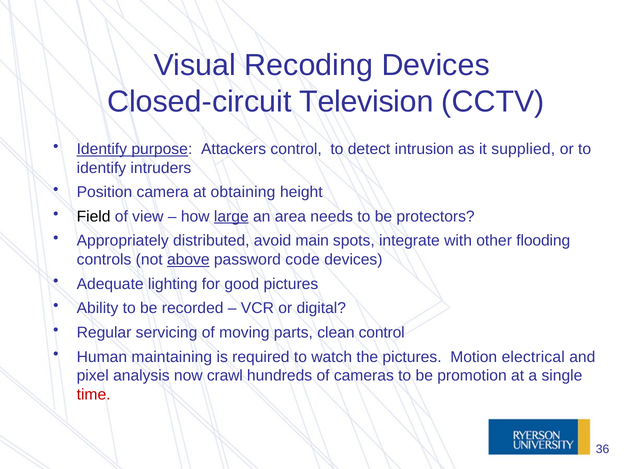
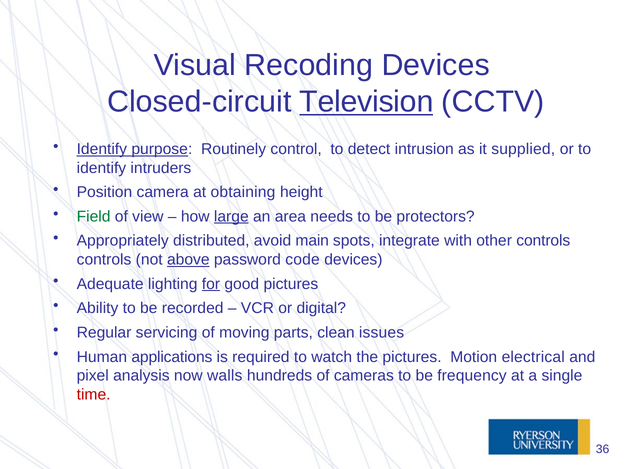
Television underline: none -> present
Attackers: Attackers -> Routinely
Field colour: black -> green
other flooding: flooding -> controls
for underline: none -> present
clean control: control -> issues
maintaining: maintaining -> applications
crawl: crawl -> walls
promotion: promotion -> frequency
